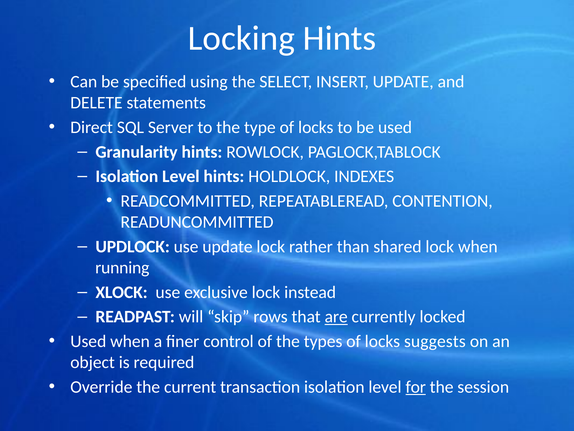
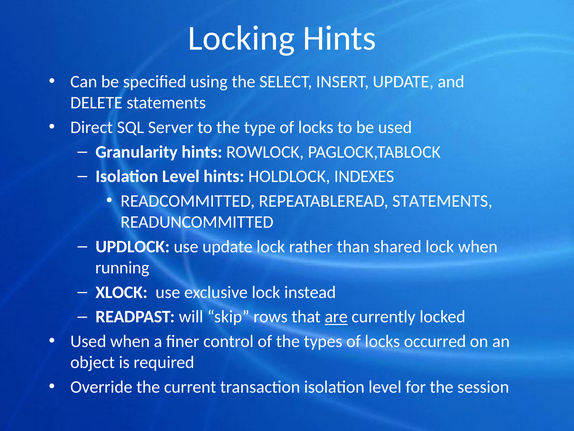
REPEATABLEREAD CONTENTION: CONTENTION -> STATEMENTS
suggests: suggests -> occurred
for underline: present -> none
